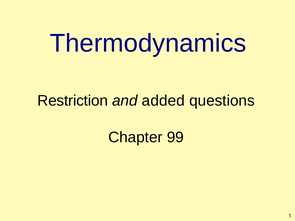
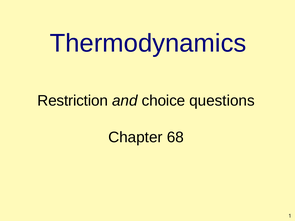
added: added -> choice
99: 99 -> 68
